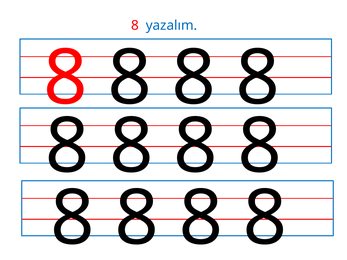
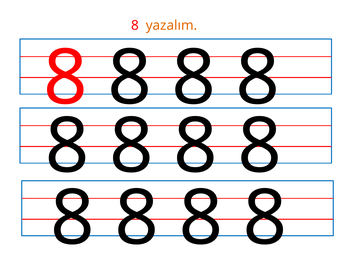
yazalım colour: blue -> orange
